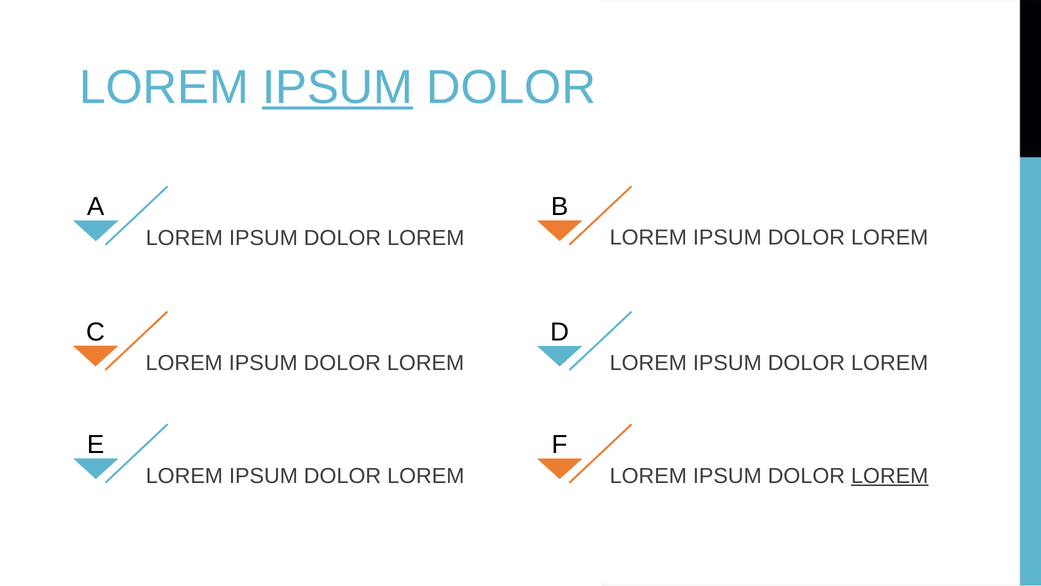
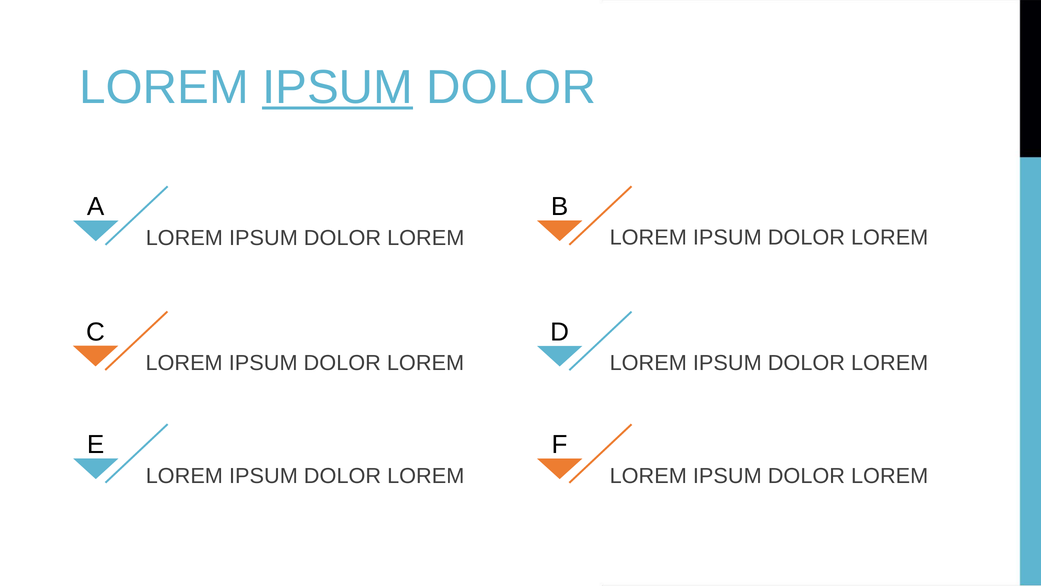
LOREM at (890, 475) underline: present -> none
